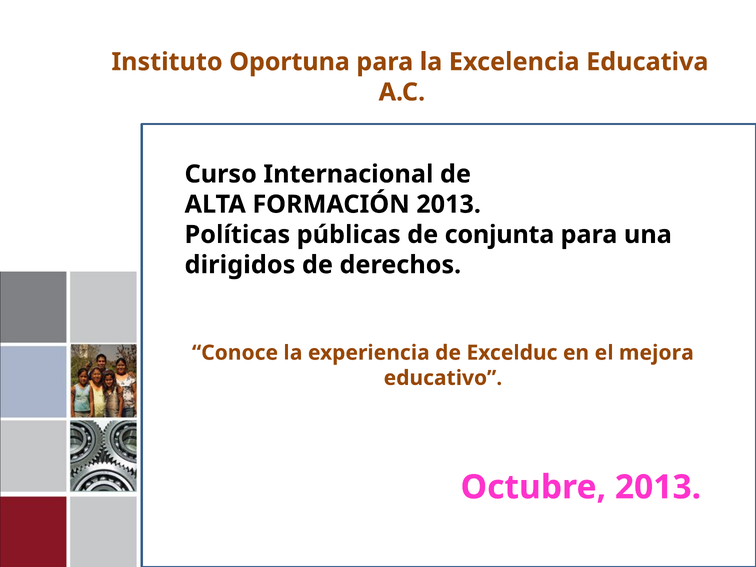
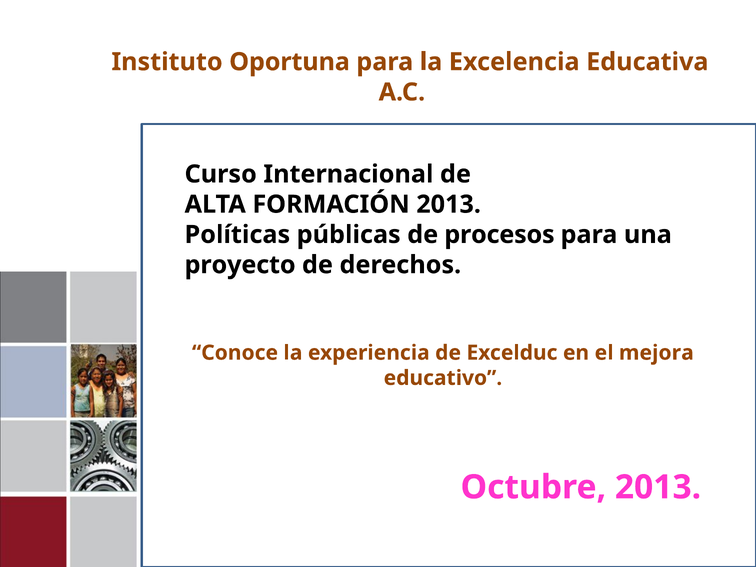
conjunta: conjunta -> procesos
dirigidos: dirigidos -> proyecto
